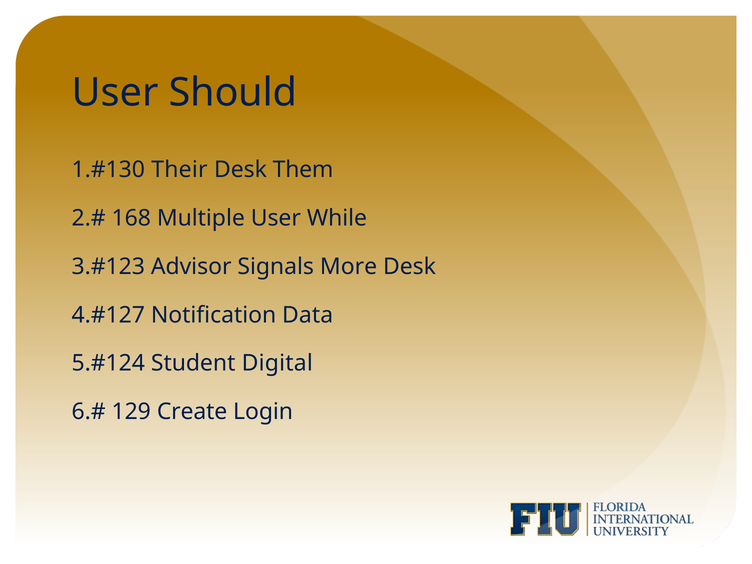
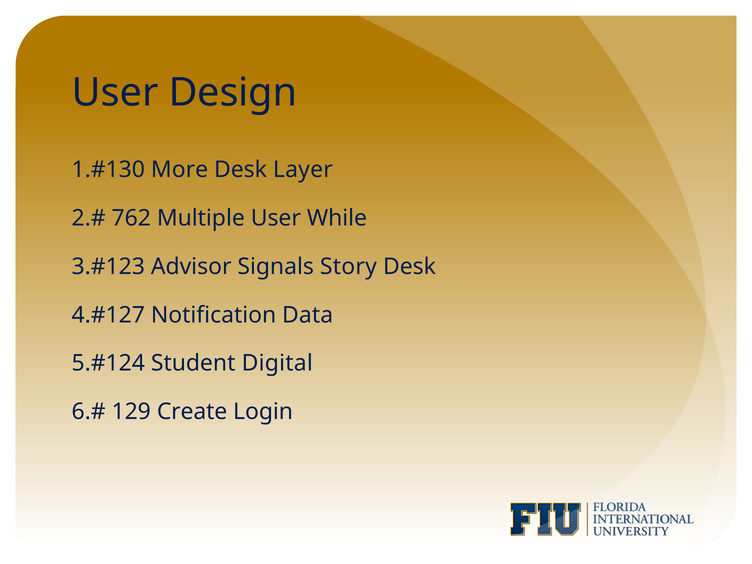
Should: Should -> Design
Their: Their -> More
Them: Them -> Layer
168: 168 -> 762
More: More -> Story
